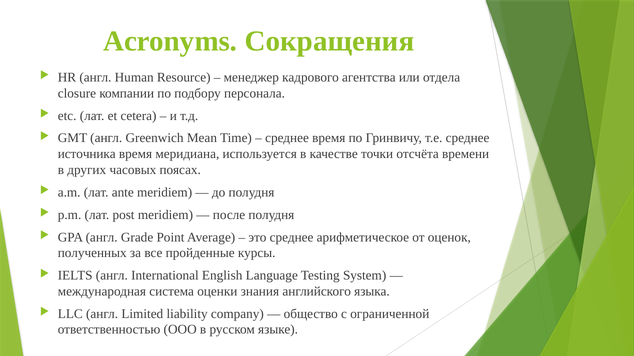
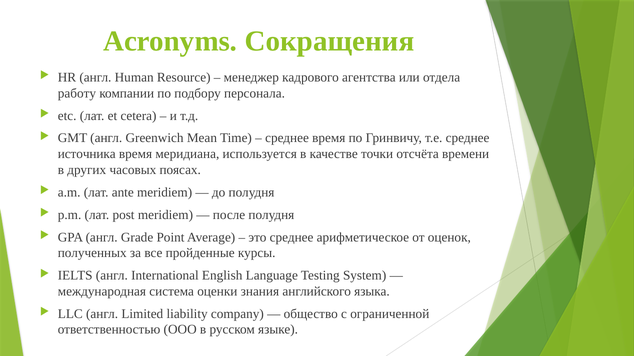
closure: closure -> работу
